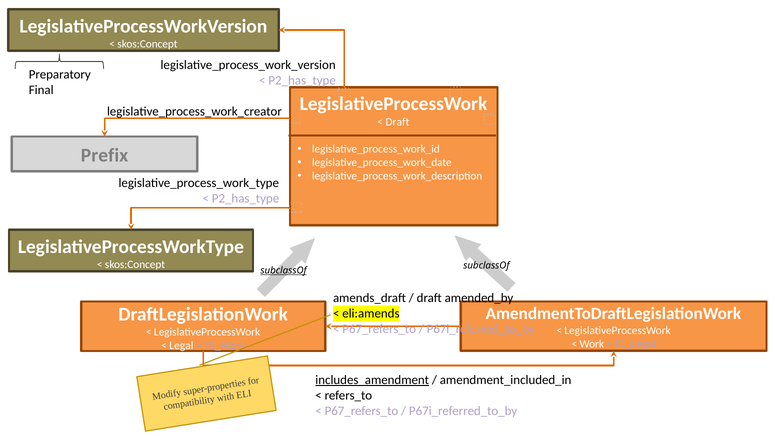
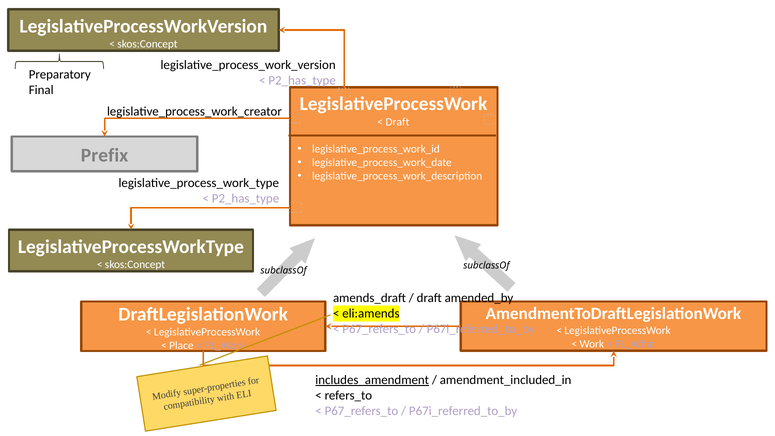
subclassOf at (284, 270) underline: present -> none
F1_Legal: F1_Legal -> F1_What
Legal: Legal -> Place
